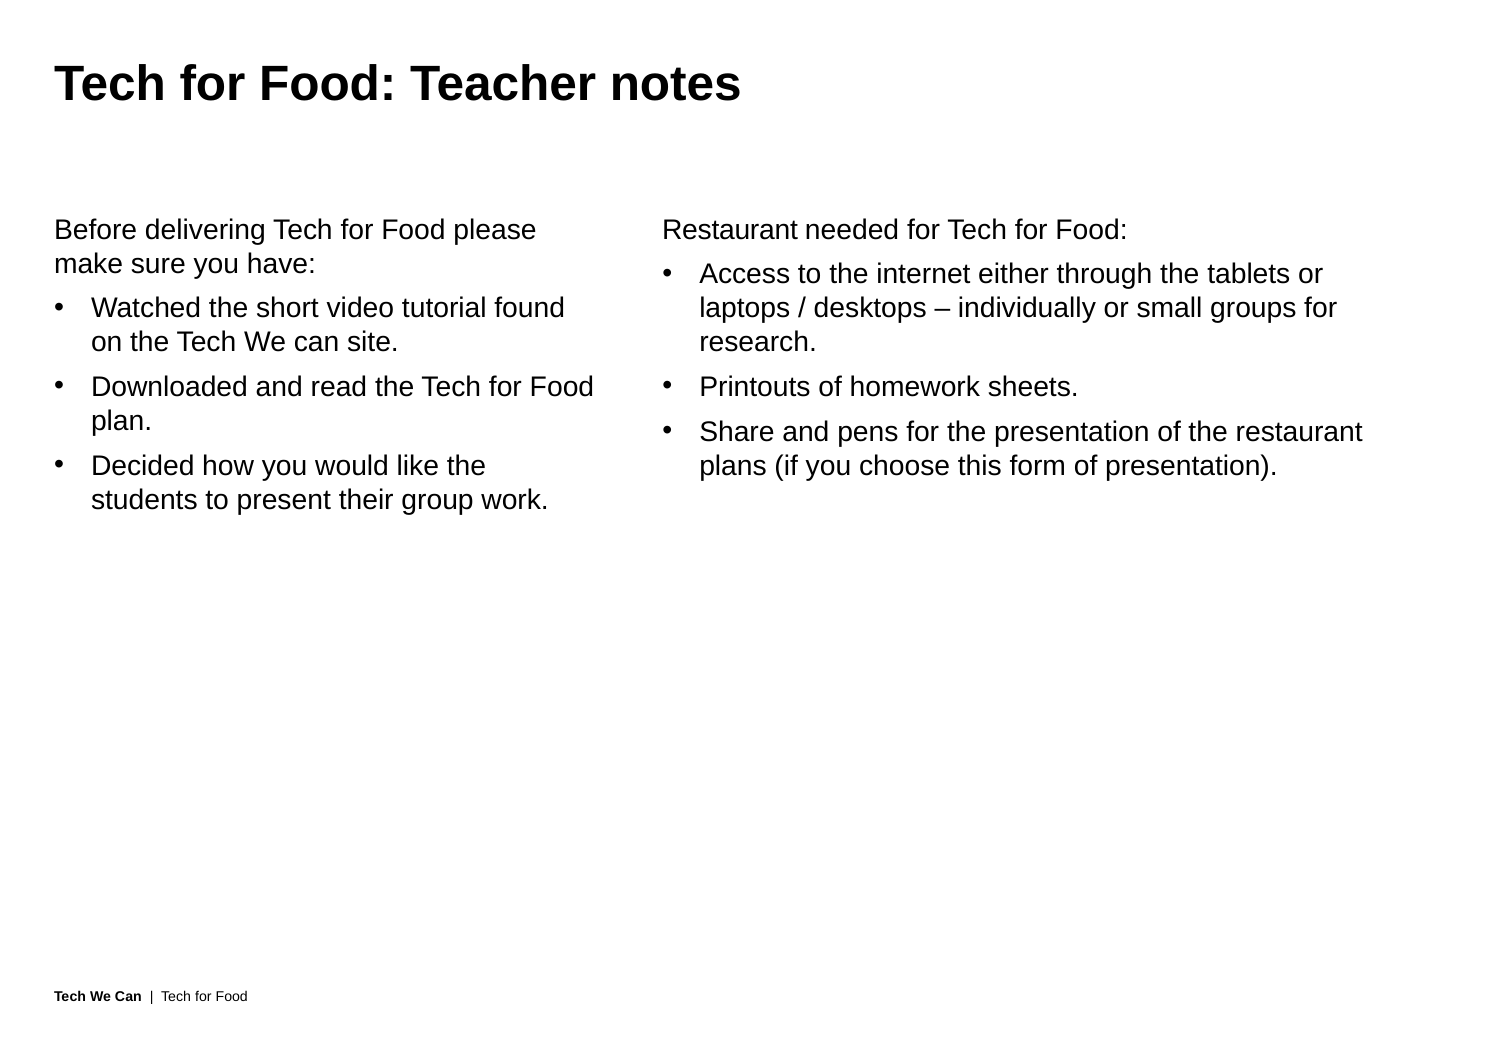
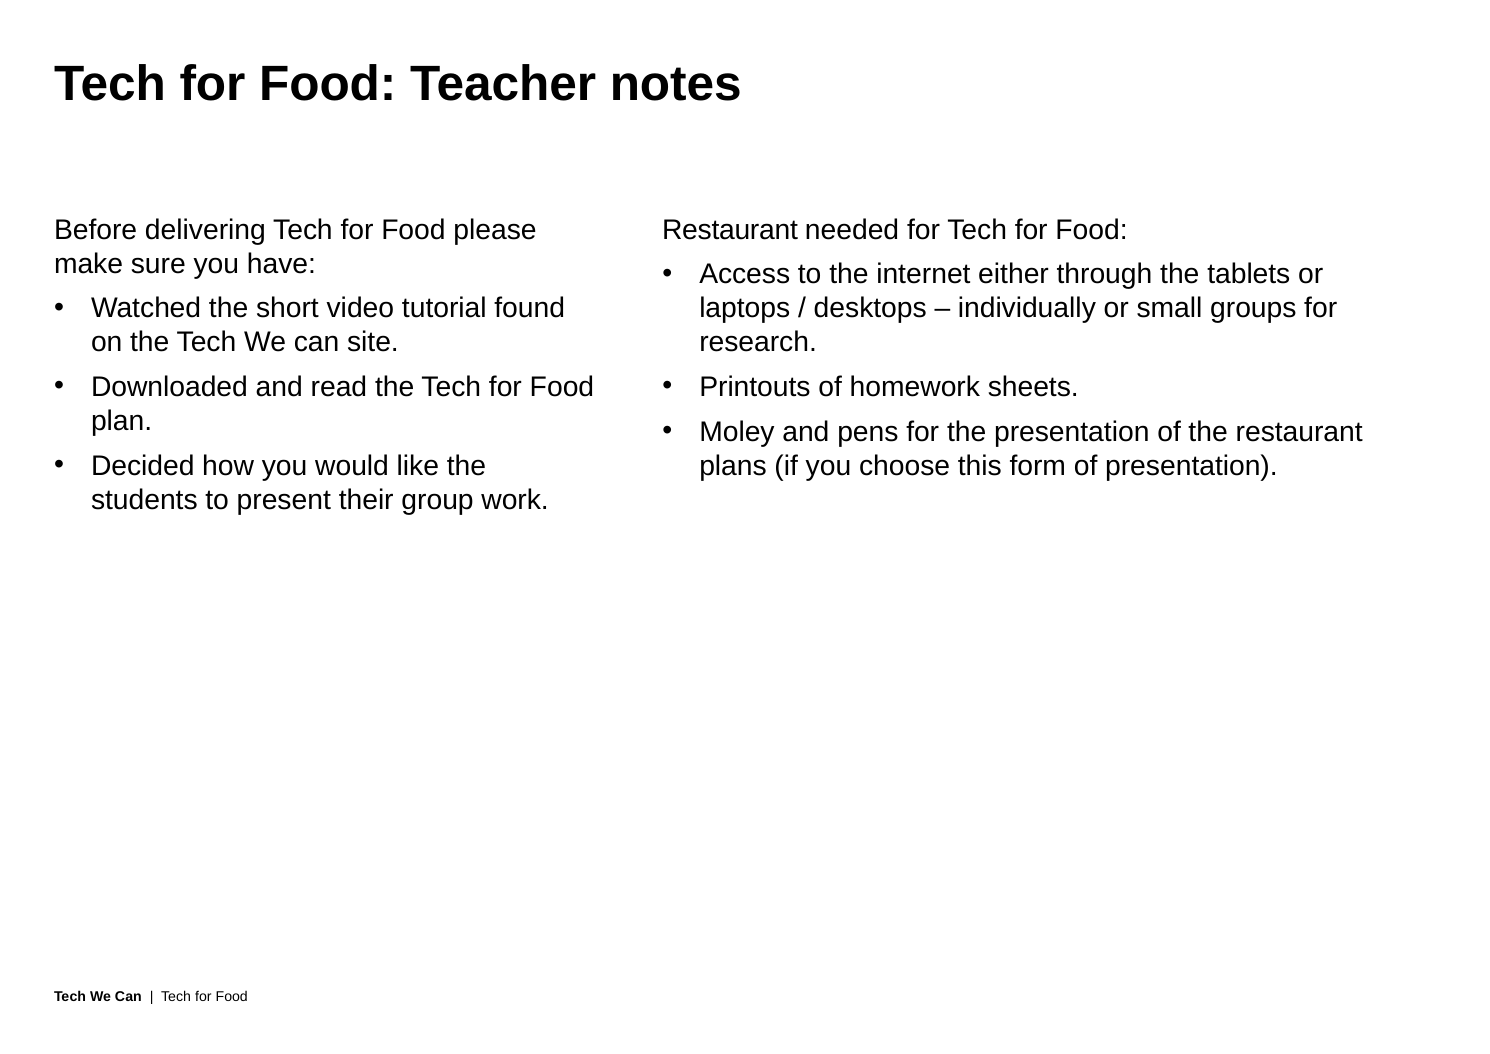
Share: Share -> Moley
